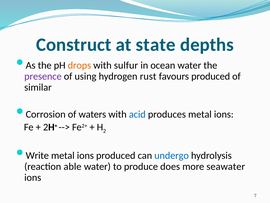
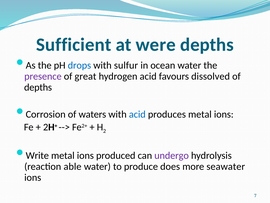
Construct: Construct -> Sufficient
state: state -> were
drops colour: orange -> blue
using: using -> great
hydrogen rust: rust -> acid
favours produced: produced -> dissolved
similar at (38, 87): similar -> depths
undergo colour: blue -> purple
